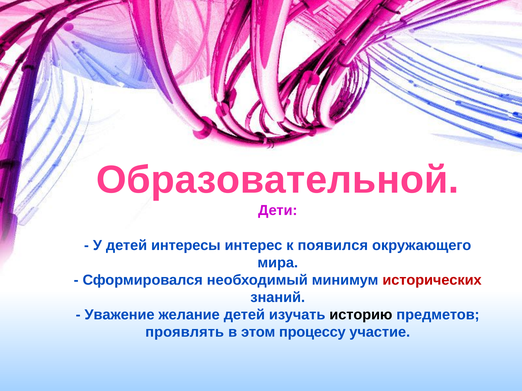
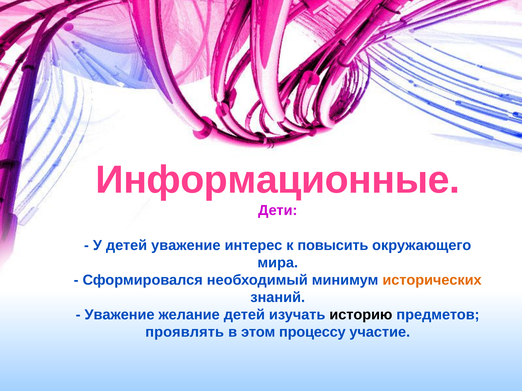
Образовательной: Образовательной -> Информационные
детей интересы: интересы -> уважение
появился: появился -> повысить
исторических colour: red -> orange
